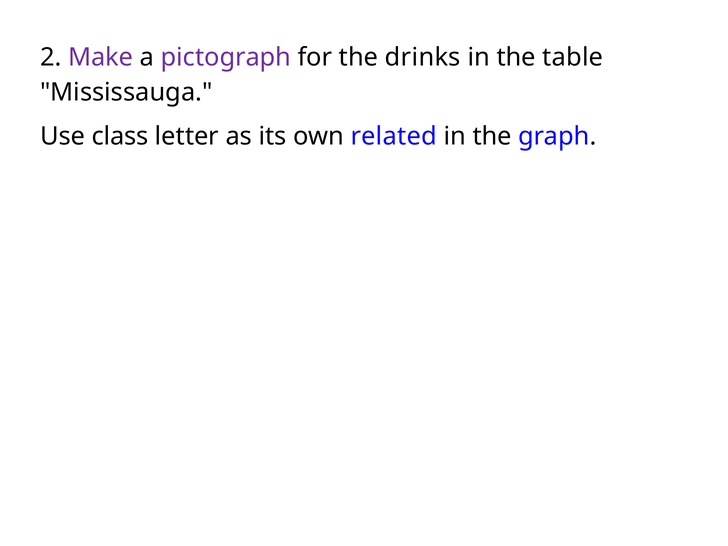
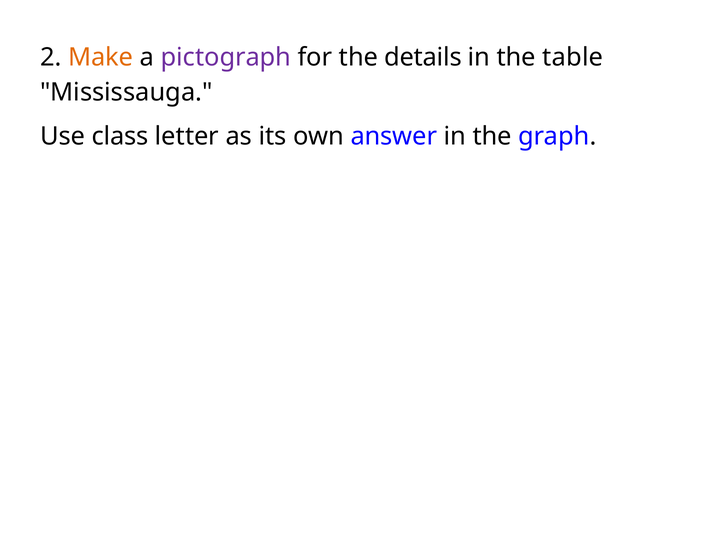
Make colour: purple -> orange
drinks: drinks -> details
related: related -> answer
